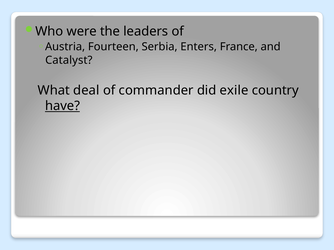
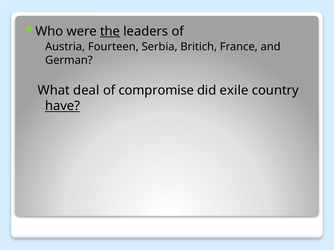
the underline: none -> present
Enters: Enters -> Britich
Catalyst: Catalyst -> German
commander: commander -> compromise
